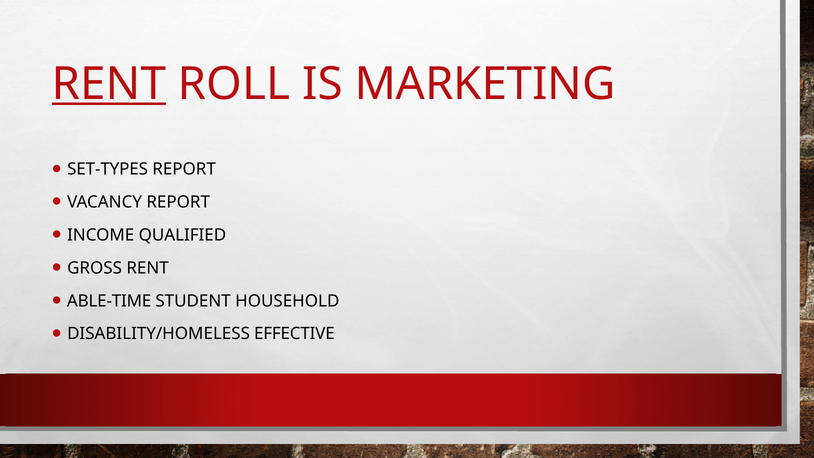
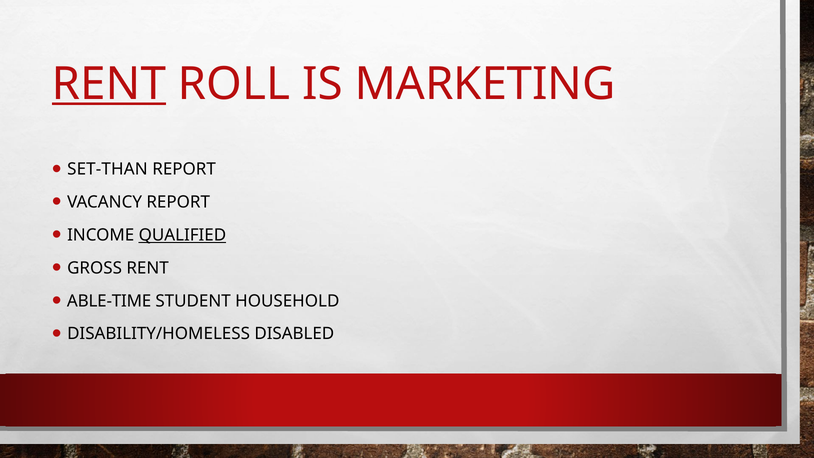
SET-TYPES: SET-TYPES -> SET-THAN
QUALIFIED underline: none -> present
EFFECTIVE: EFFECTIVE -> DISABLED
